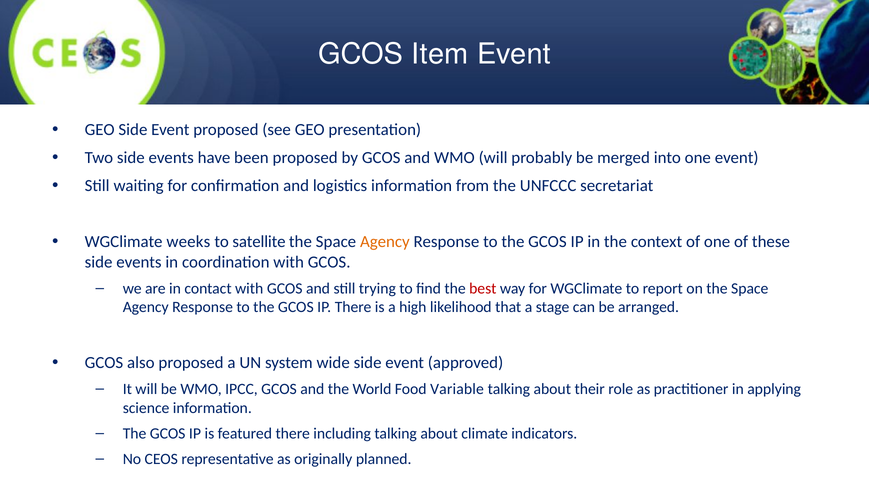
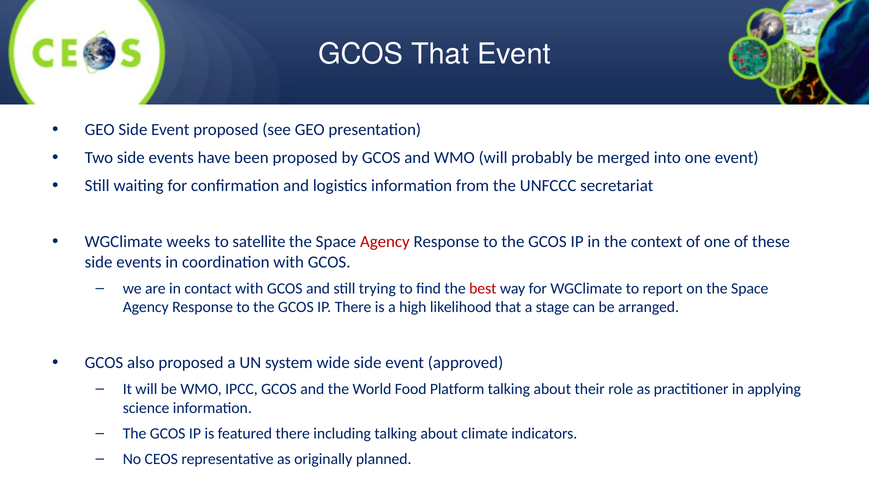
GCOS Item: Item -> That
Agency at (385, 242) colour: orange -> red
Variable: Variable -> Platform
